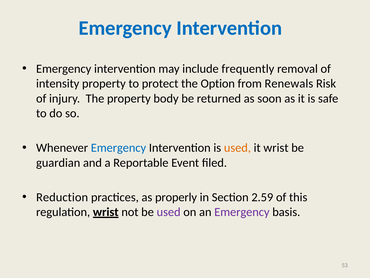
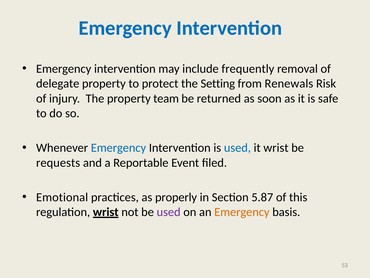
intensity: intensity -> delegate
Option: Option -> Setting
body: body -> team
used at (237, 148) colour: orange -> blue
guardian: guardian -> requests
Reduction: Reduction -> Emotional
2.59: 2.59 -> 5.87
Emergency at (242, 212) colour: purple -> orange
